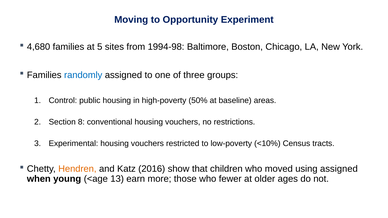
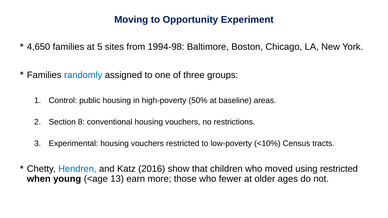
4,680: 4,680 -> 4,650
Hendren colour: orange -> blue
using assigned: assigned -> restricted
